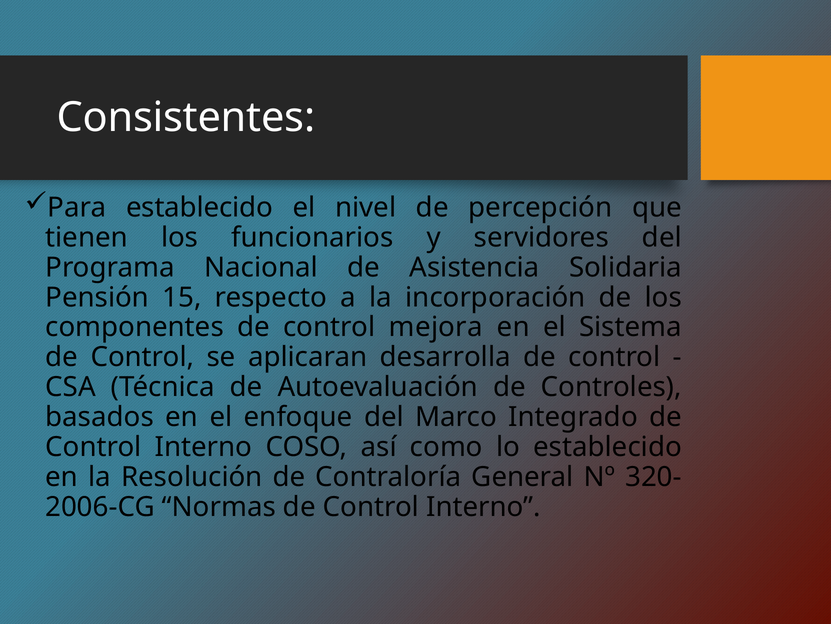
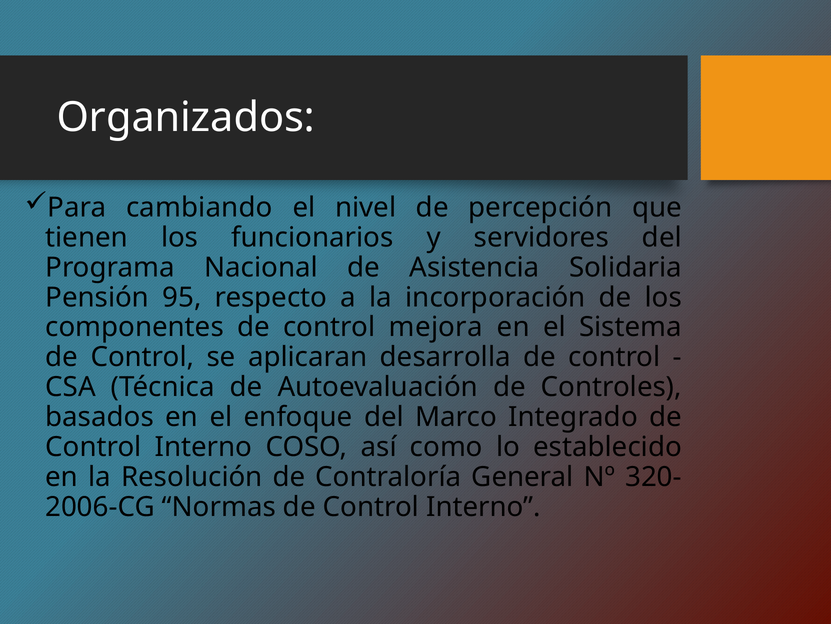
Consistentes: Consistentes -> Organizados
Para establecido: establecido -> cambiando
15: 15 -> 95
